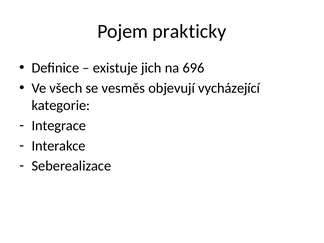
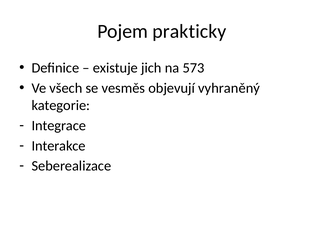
696: 696 -> 573
vycházející: vycházející -> vyhraněný
